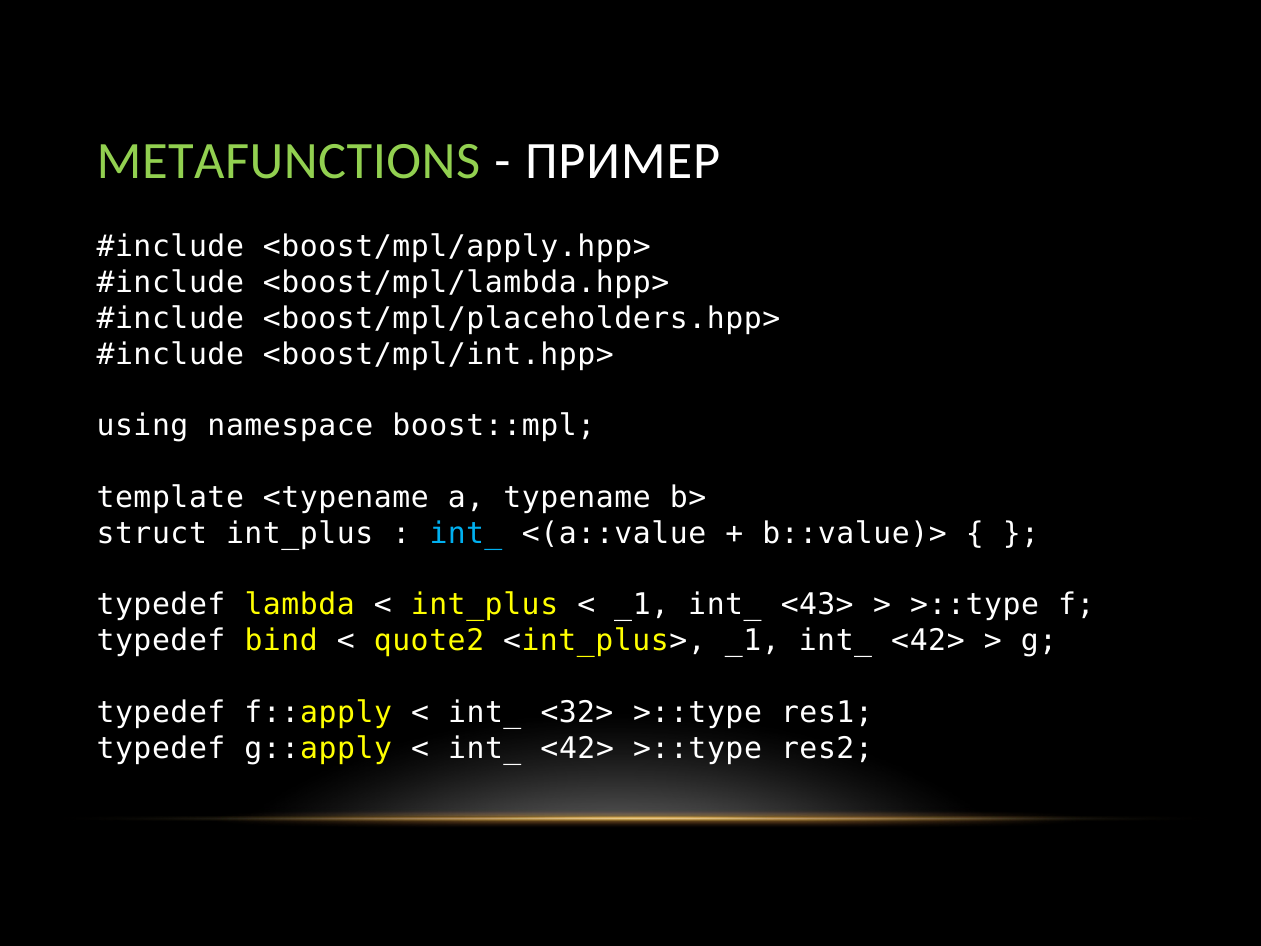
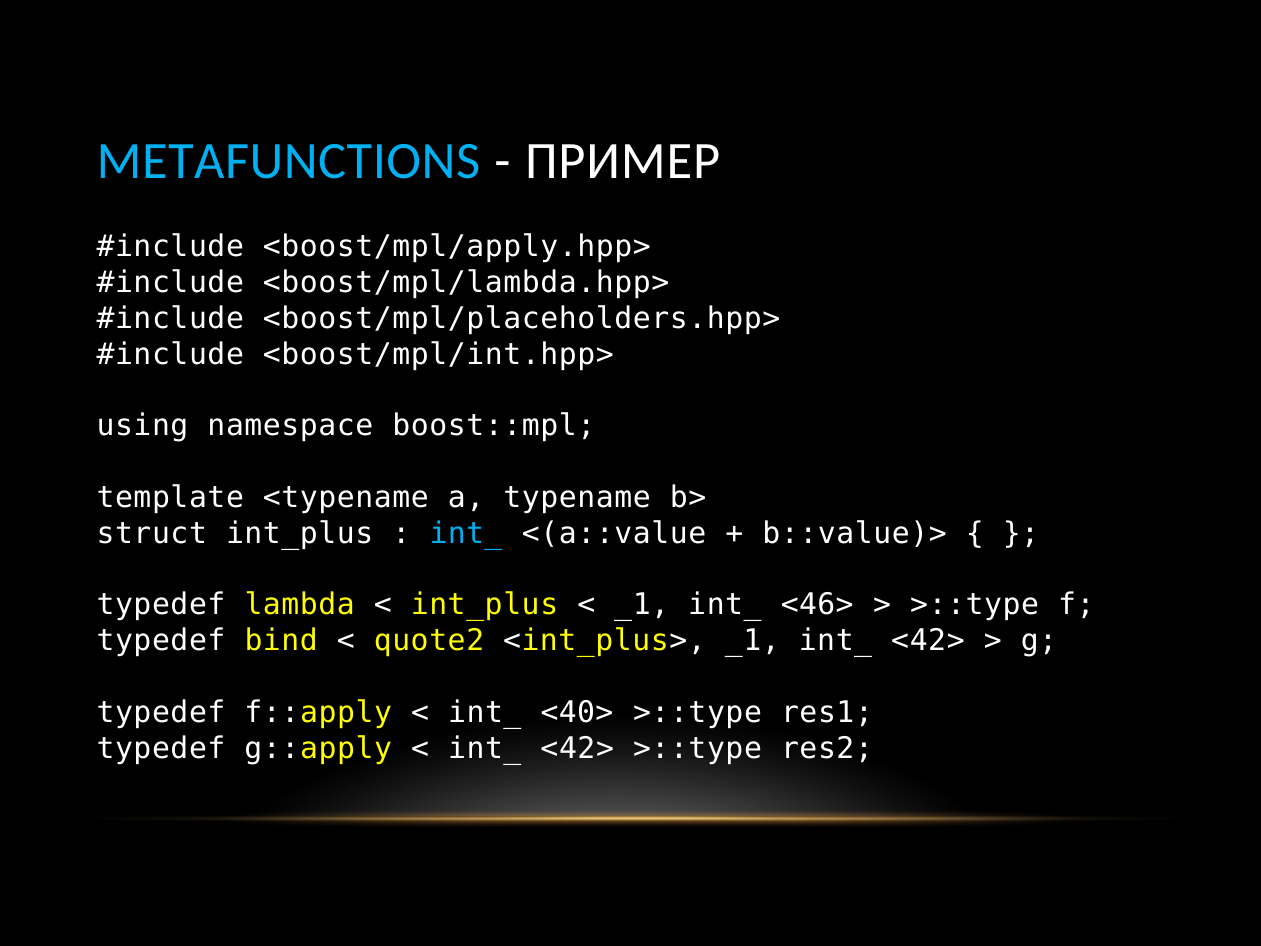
METAFUNCTIONS colour: light green -> light blue
<43>: <43> -> <46>
<32>: <32> -> <40>
